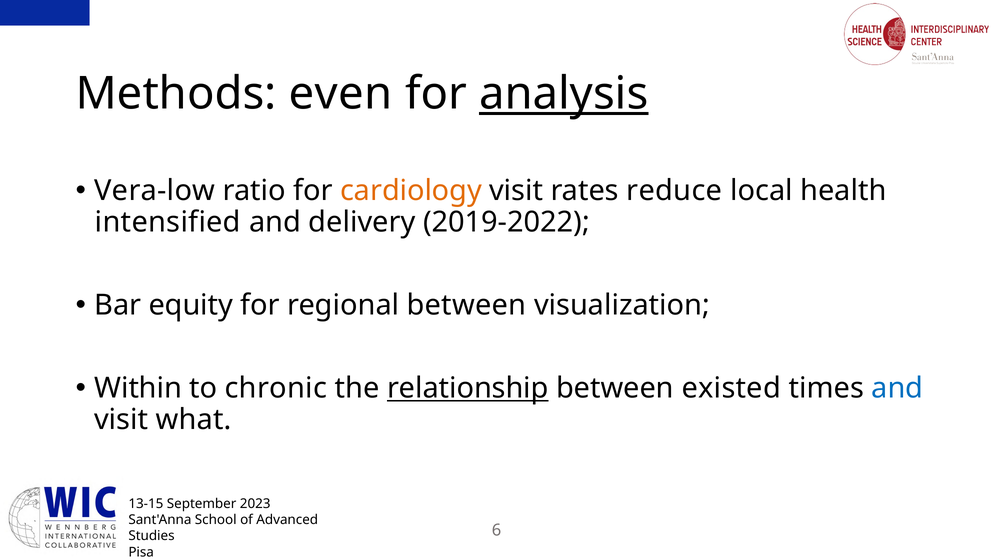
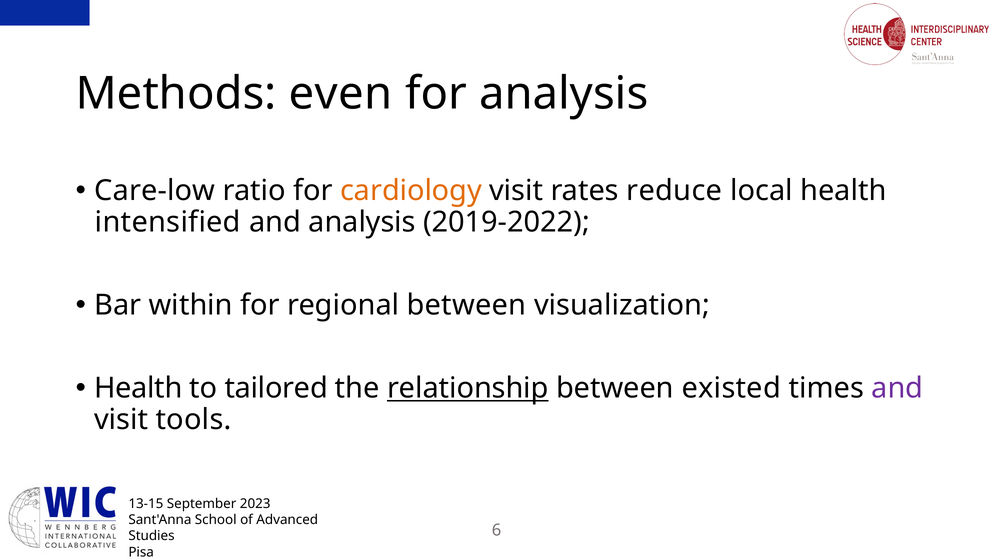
analysis at (564, 94) underline: present -> none
Vera-low: Vera-low -> Care-low
and delivery: delivery -> analysis
equity: equity -> within
Within at (138, 388): Within -> Health
chronic: chronic -> tailored
and at (897, 388) colour: blue -> purple
what: what -> tools
